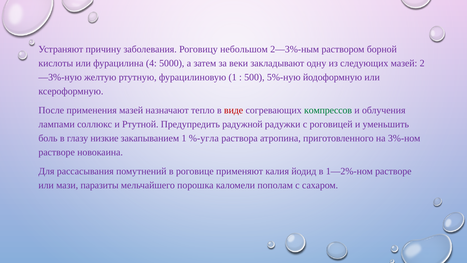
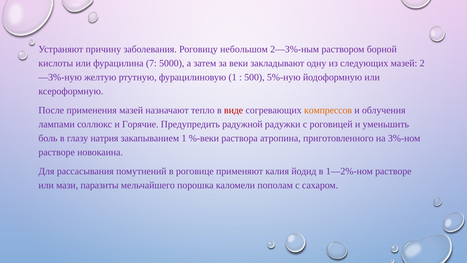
4: 4 -> 7
компрессов colour: green -> orange
Ртутной: Ртутной -> Горячие
низкие: низкие -> натрия
%-угла: %-угла -> %-веки
